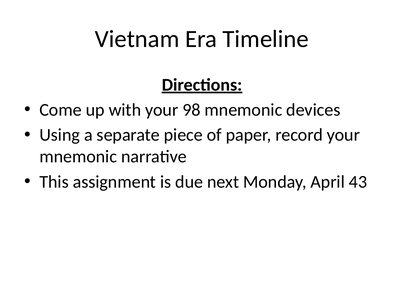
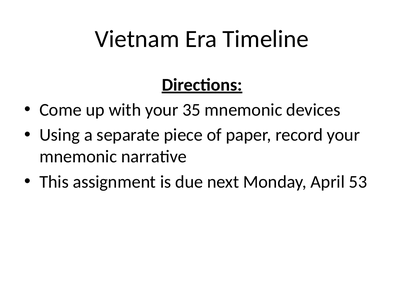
98: 98 -> 35
43: 43 -> 53
